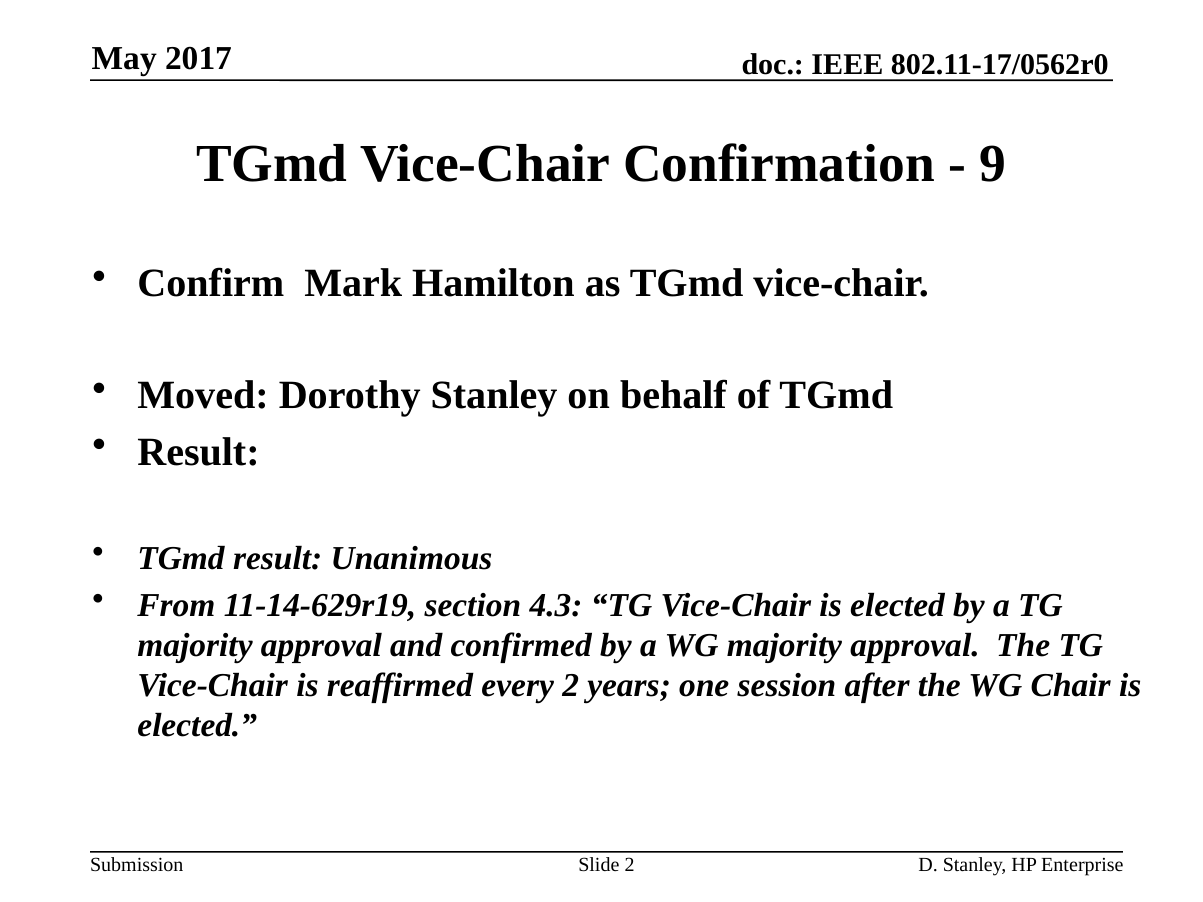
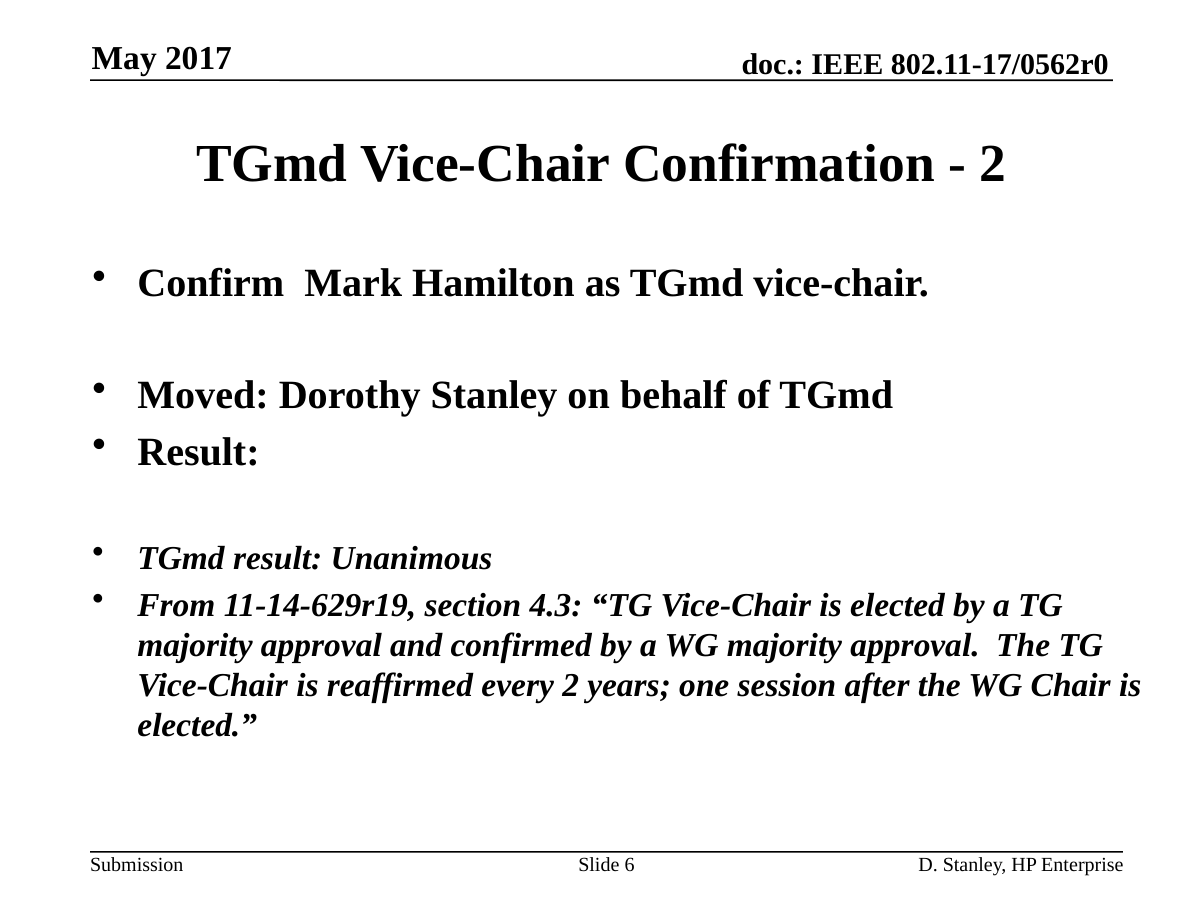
9 at (993, 164): 9 -> 2
Slide 2: 2 -> 6
